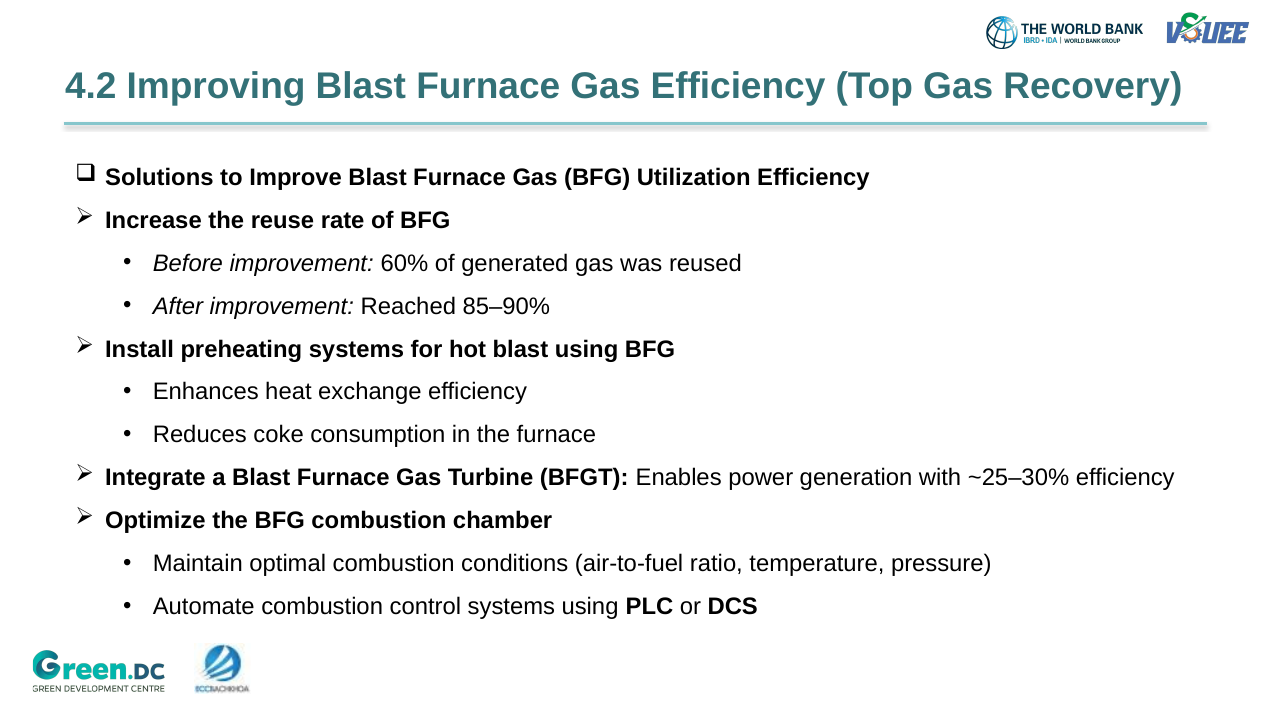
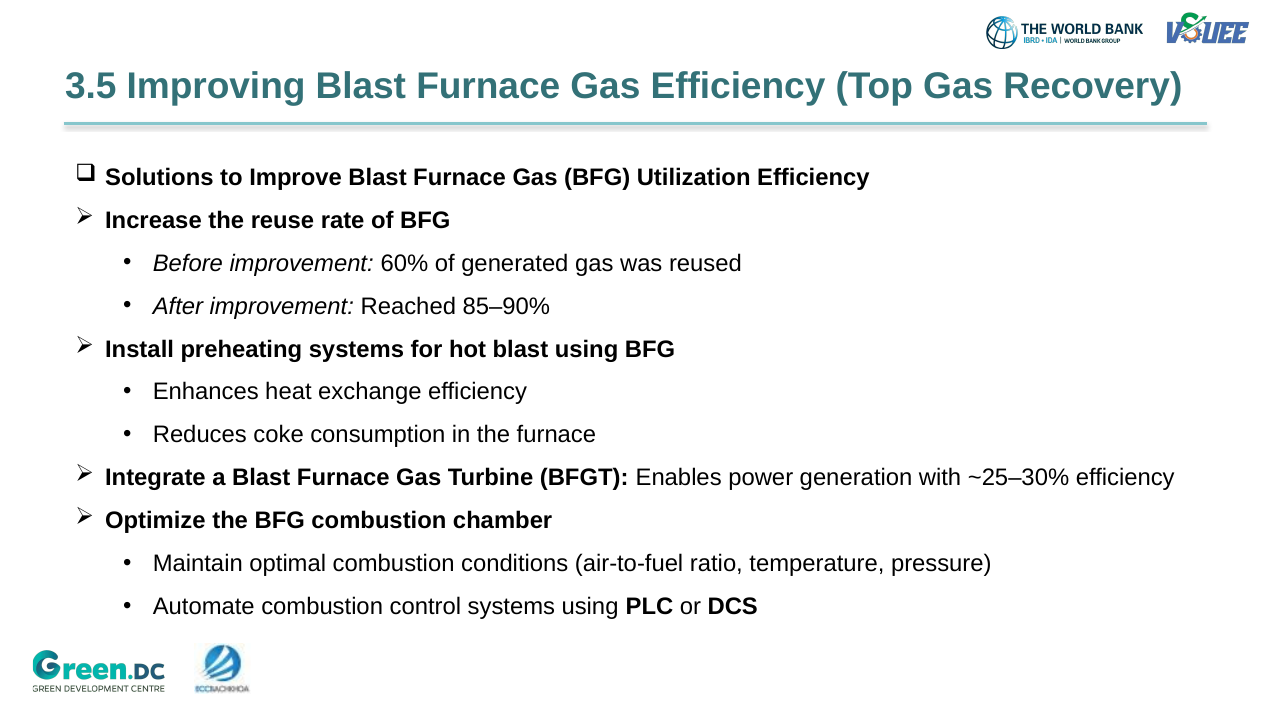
4.2: 4.2 -> 3.5
